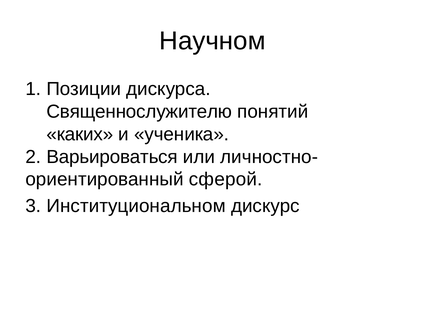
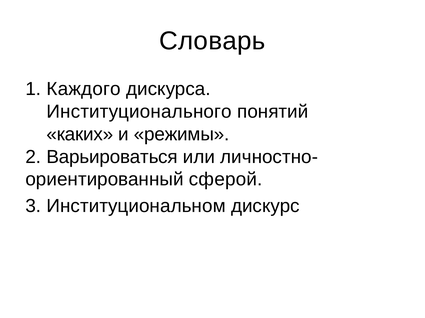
Научном: Научном -> Словарь
Позиции: Позиции -> Каждого
Священнослужителю: Священнослужителю -> Институционального
ученика: ученика -> режимы
